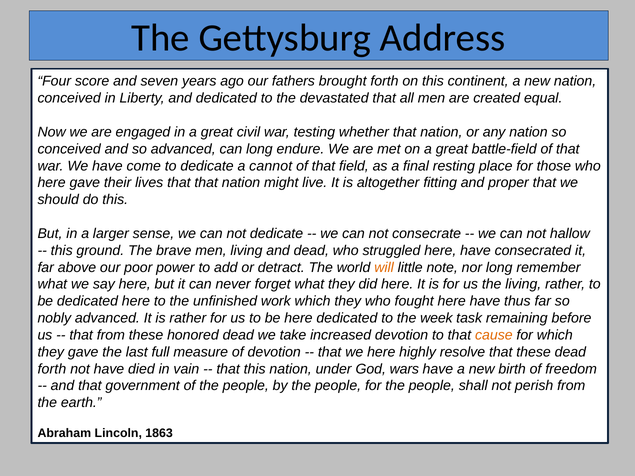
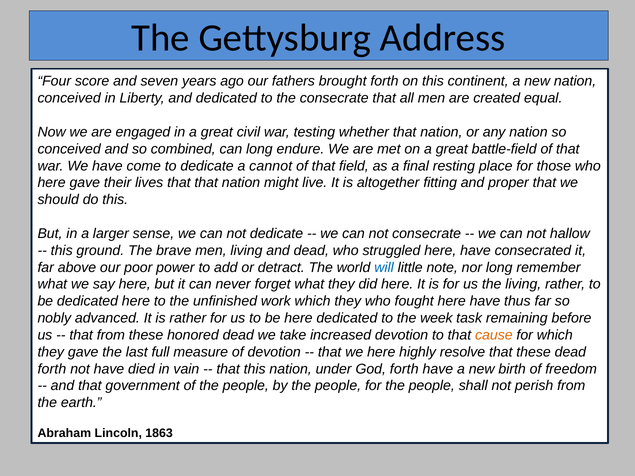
the devastated: devastated -> consecrate
so advanced: advanced -> combined
will colour: orange -> blue
God wars: wars -> forth
